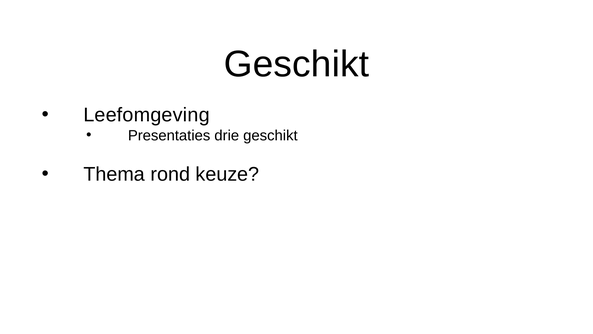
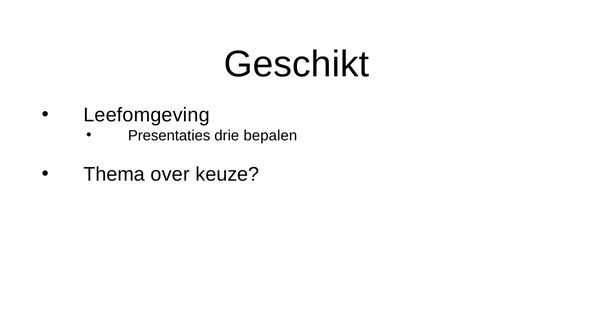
drie geschikt: geschikt -> bepalen
rond: rond -> over
